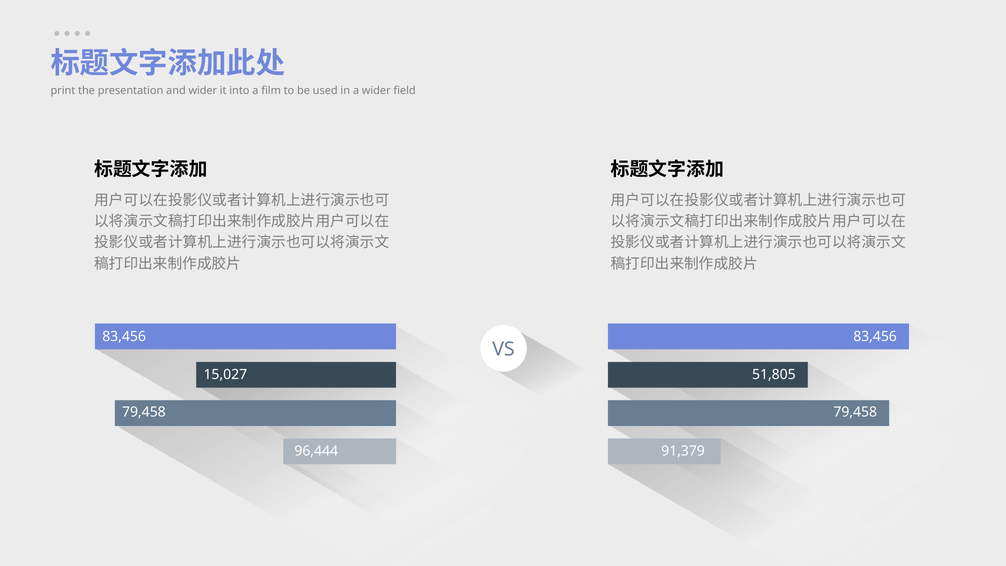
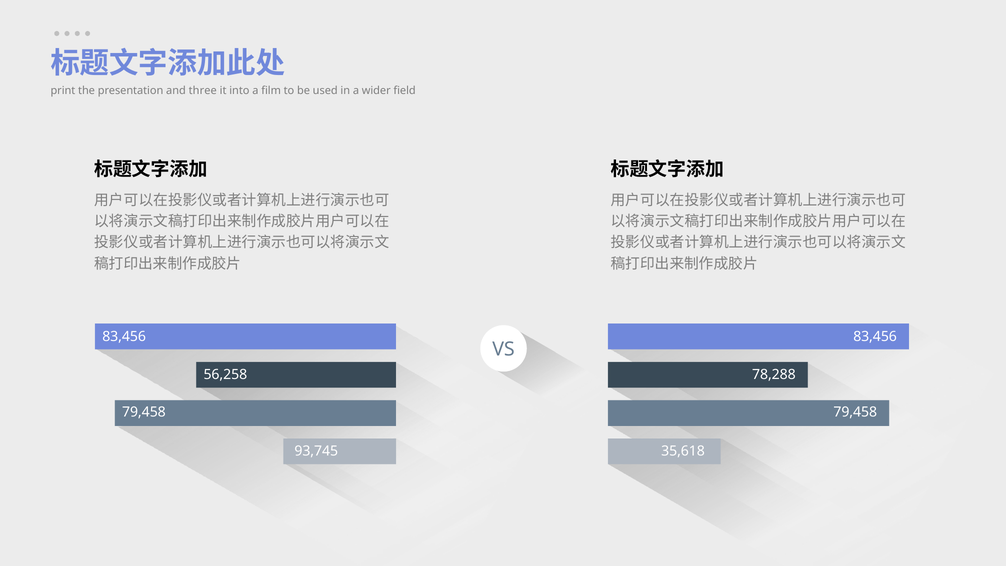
and wider: wider -> three
15,027: 15,027 -> 56,258
51,805: 51,805 -> 78,288
96,444: 96,444 -> 93,745
91,379: 91,379 -> 35,618
